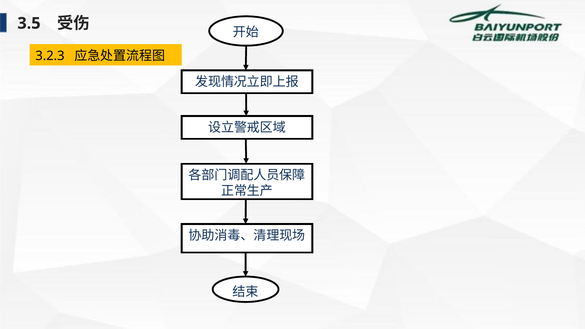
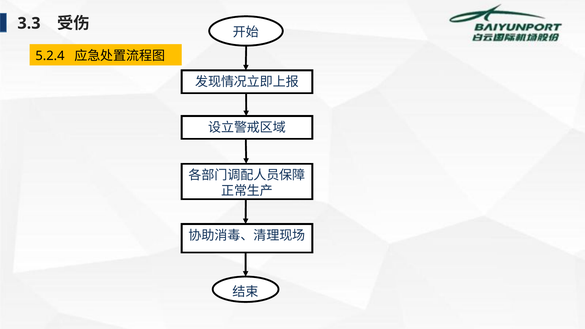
3.5: 3.5 -> 3.3
3.2.3: 3.2.3 -> 5.2.4
